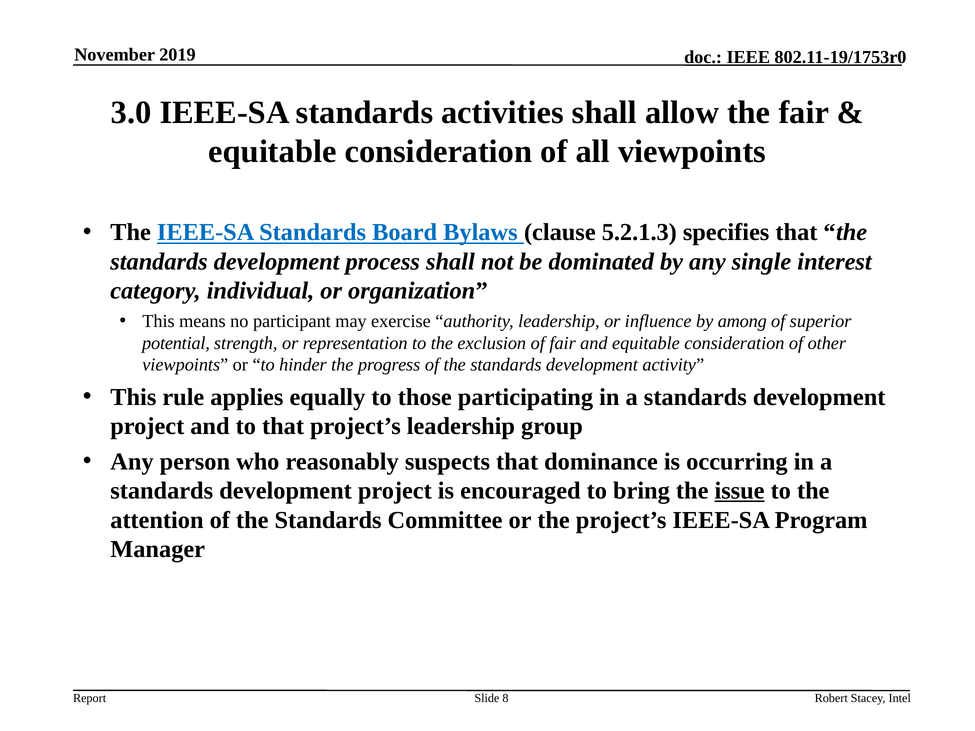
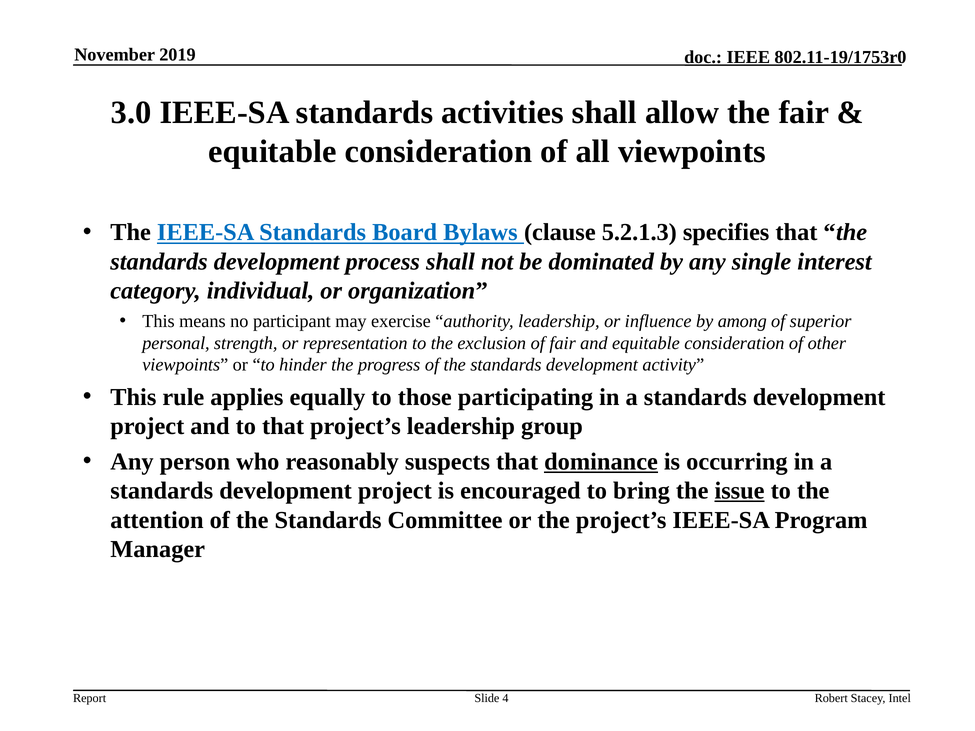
potential: potential -> personal
dominance underline: none -> present
8: 8 -> 4
